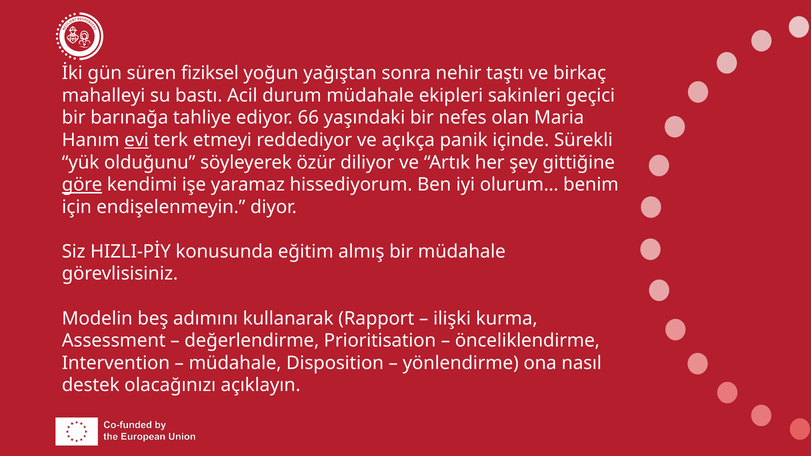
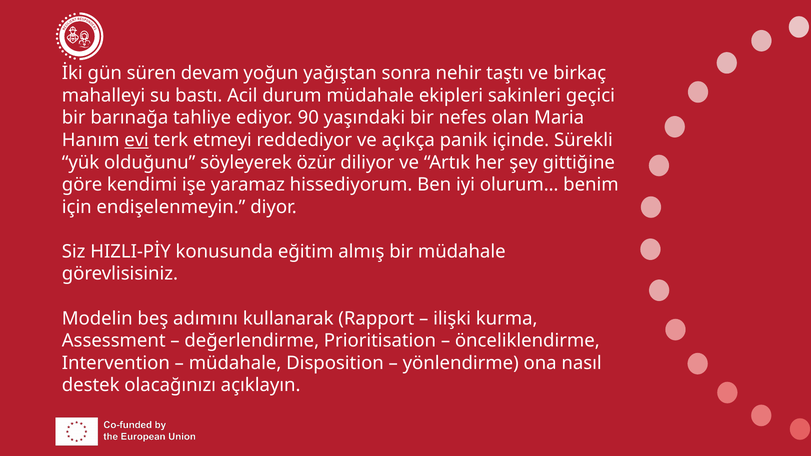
fiziksel: fiziksel -> devam
66: 66 -> 90
göre underline: present -> none
